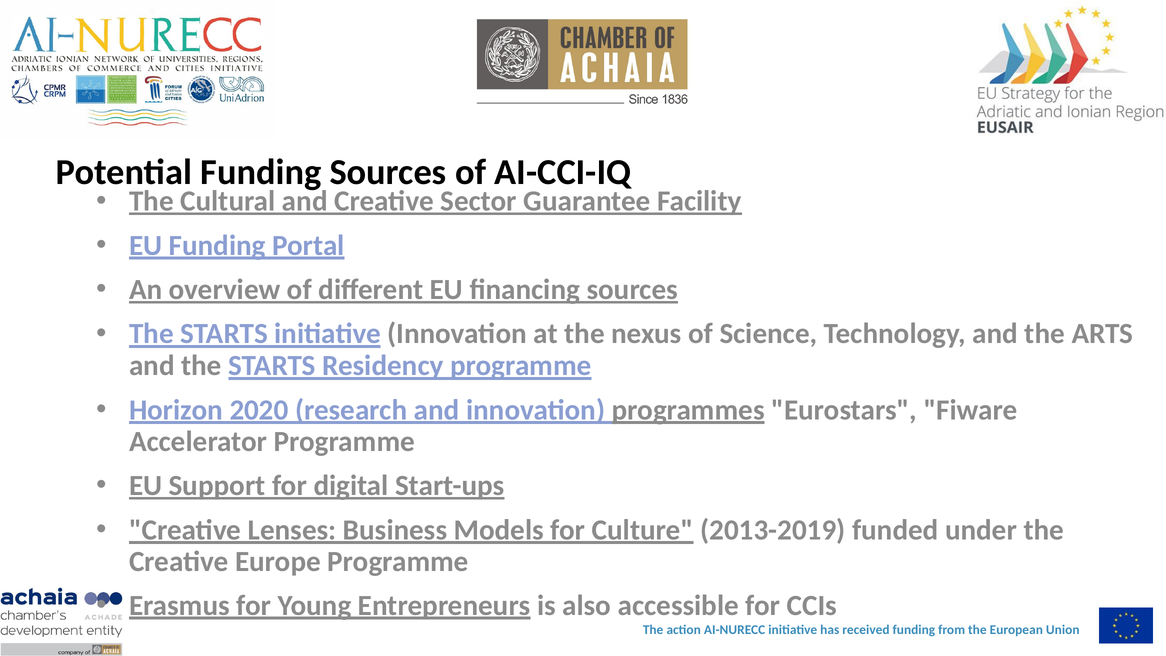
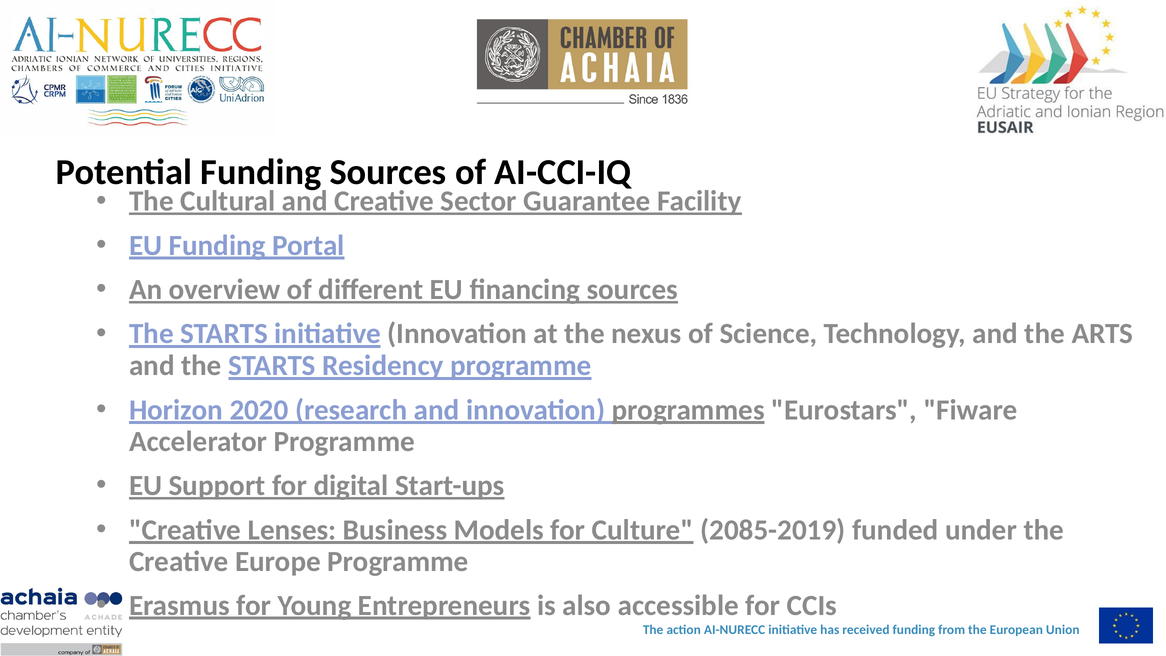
2013-2019: 2013-2019 -> 2085-2019
